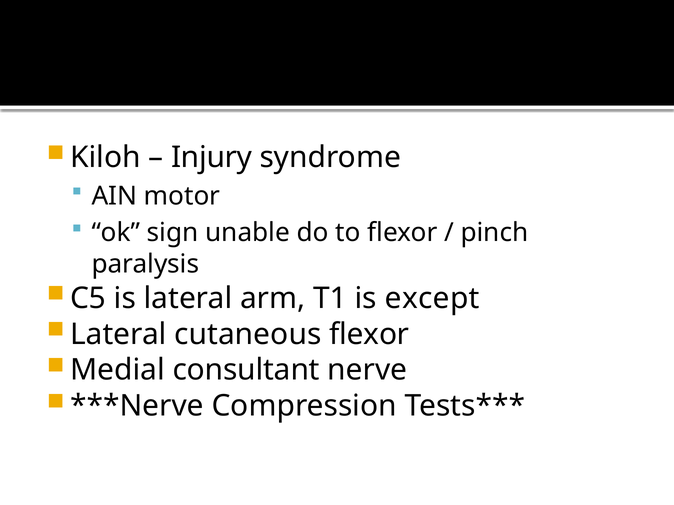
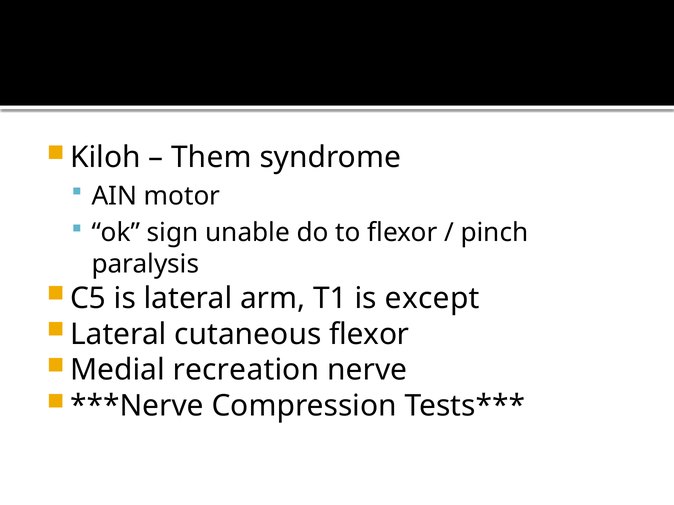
Injury: Injury -> Them
consultant: consultant -> recreation
